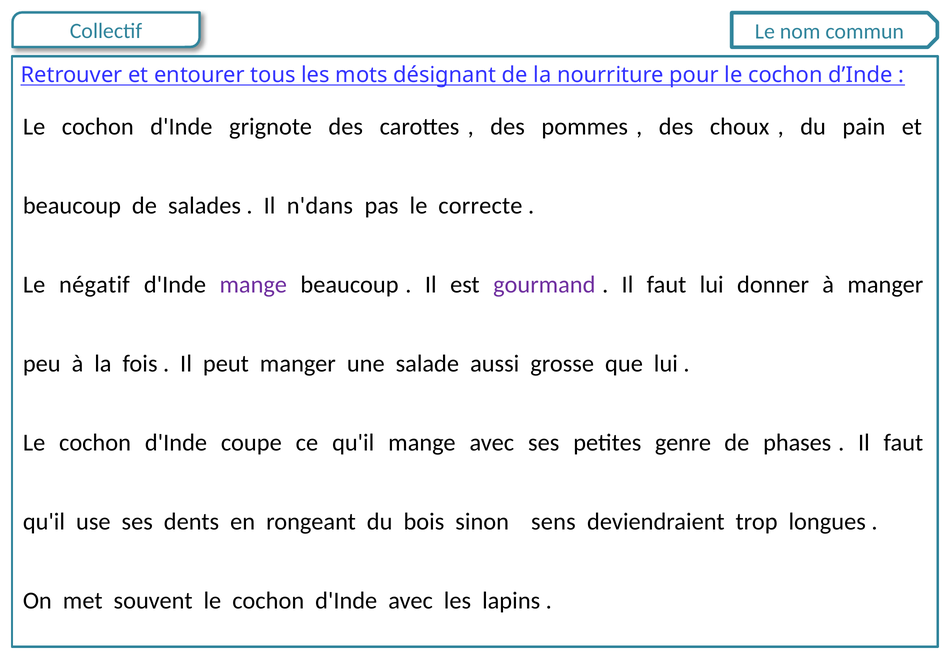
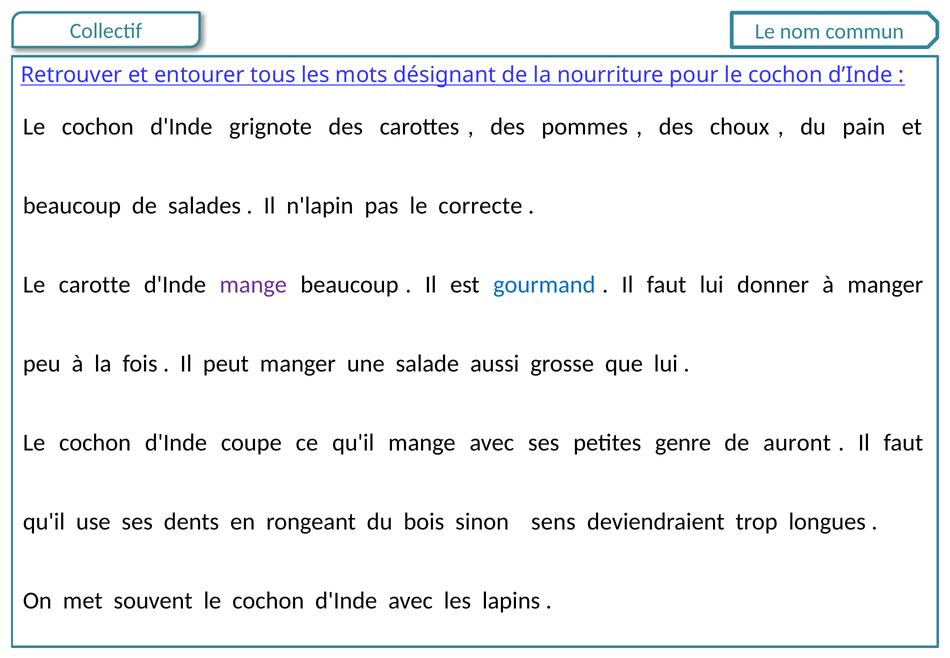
n'dans: n'dans -> n'lapin
négatif: négatif -> carotte
gourmand colour: purple -> blue
phases: phases -> auront
